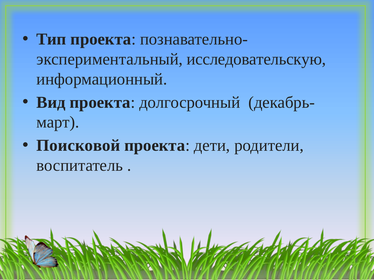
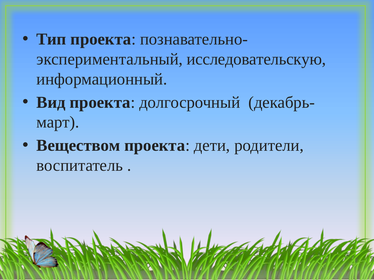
Поисковой: Поисковой -> Веществом
